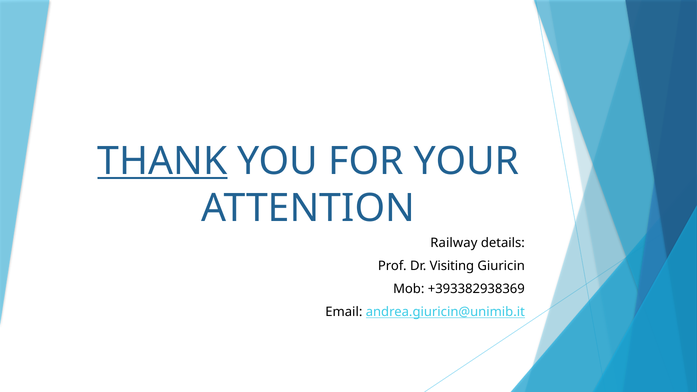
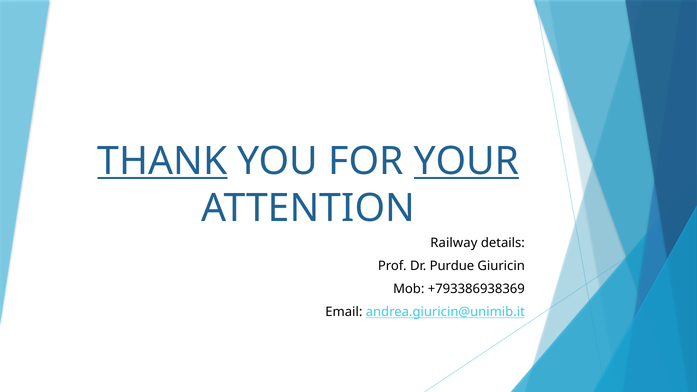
YOUR underline: none -> present
Visiting: Visiting -> Purdue
+393382938369: +393382938369 -> +793386938369
